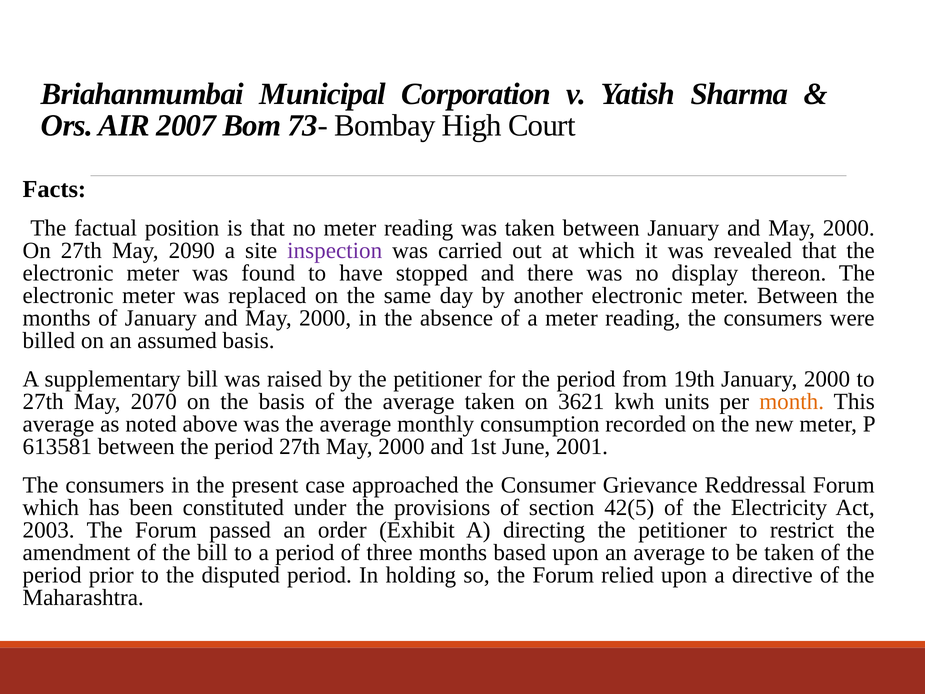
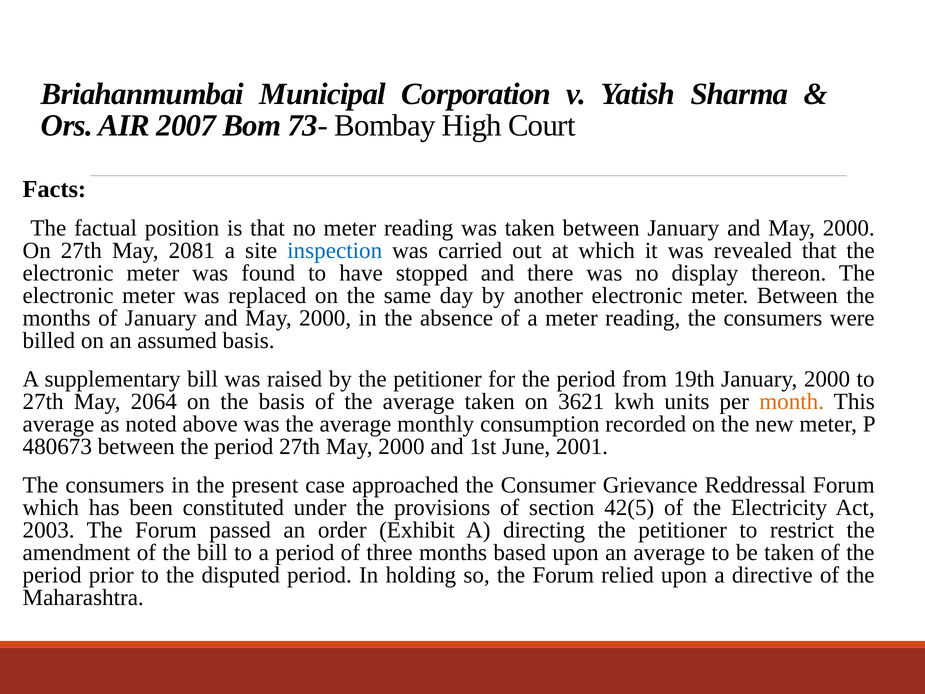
2090: 2090 -> 2081
inspection colour: purple -> blue
2070: 2070 -> 2064
613581: 613581 -> 480673
